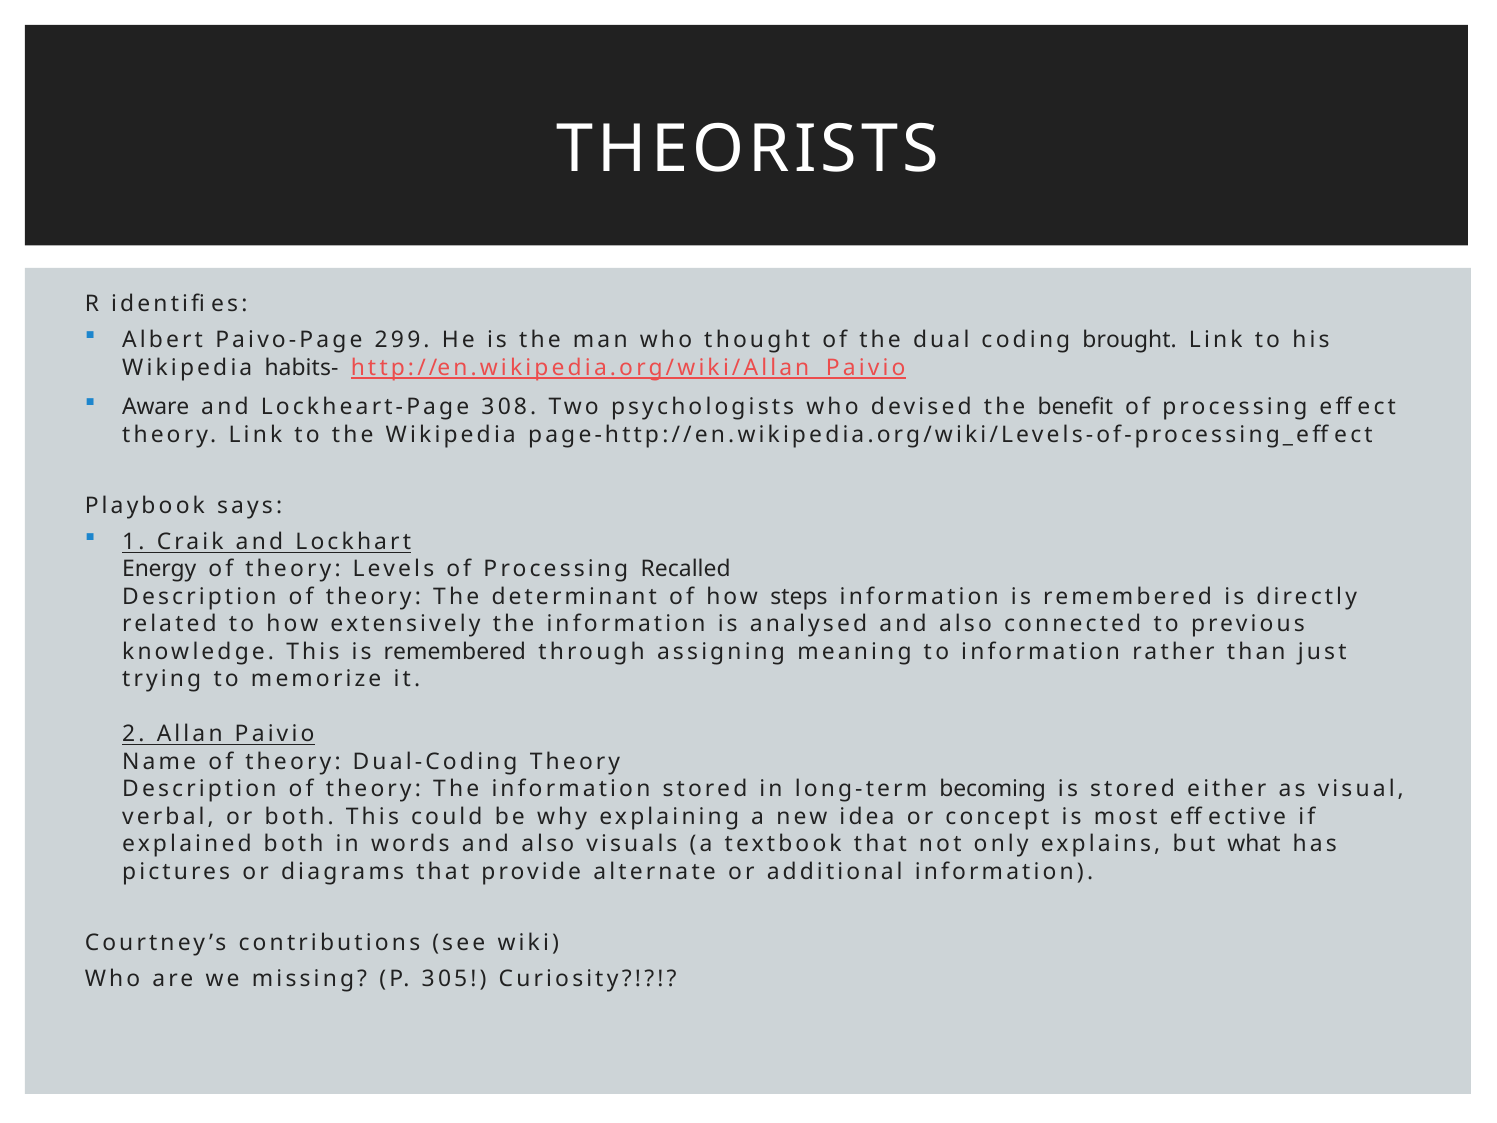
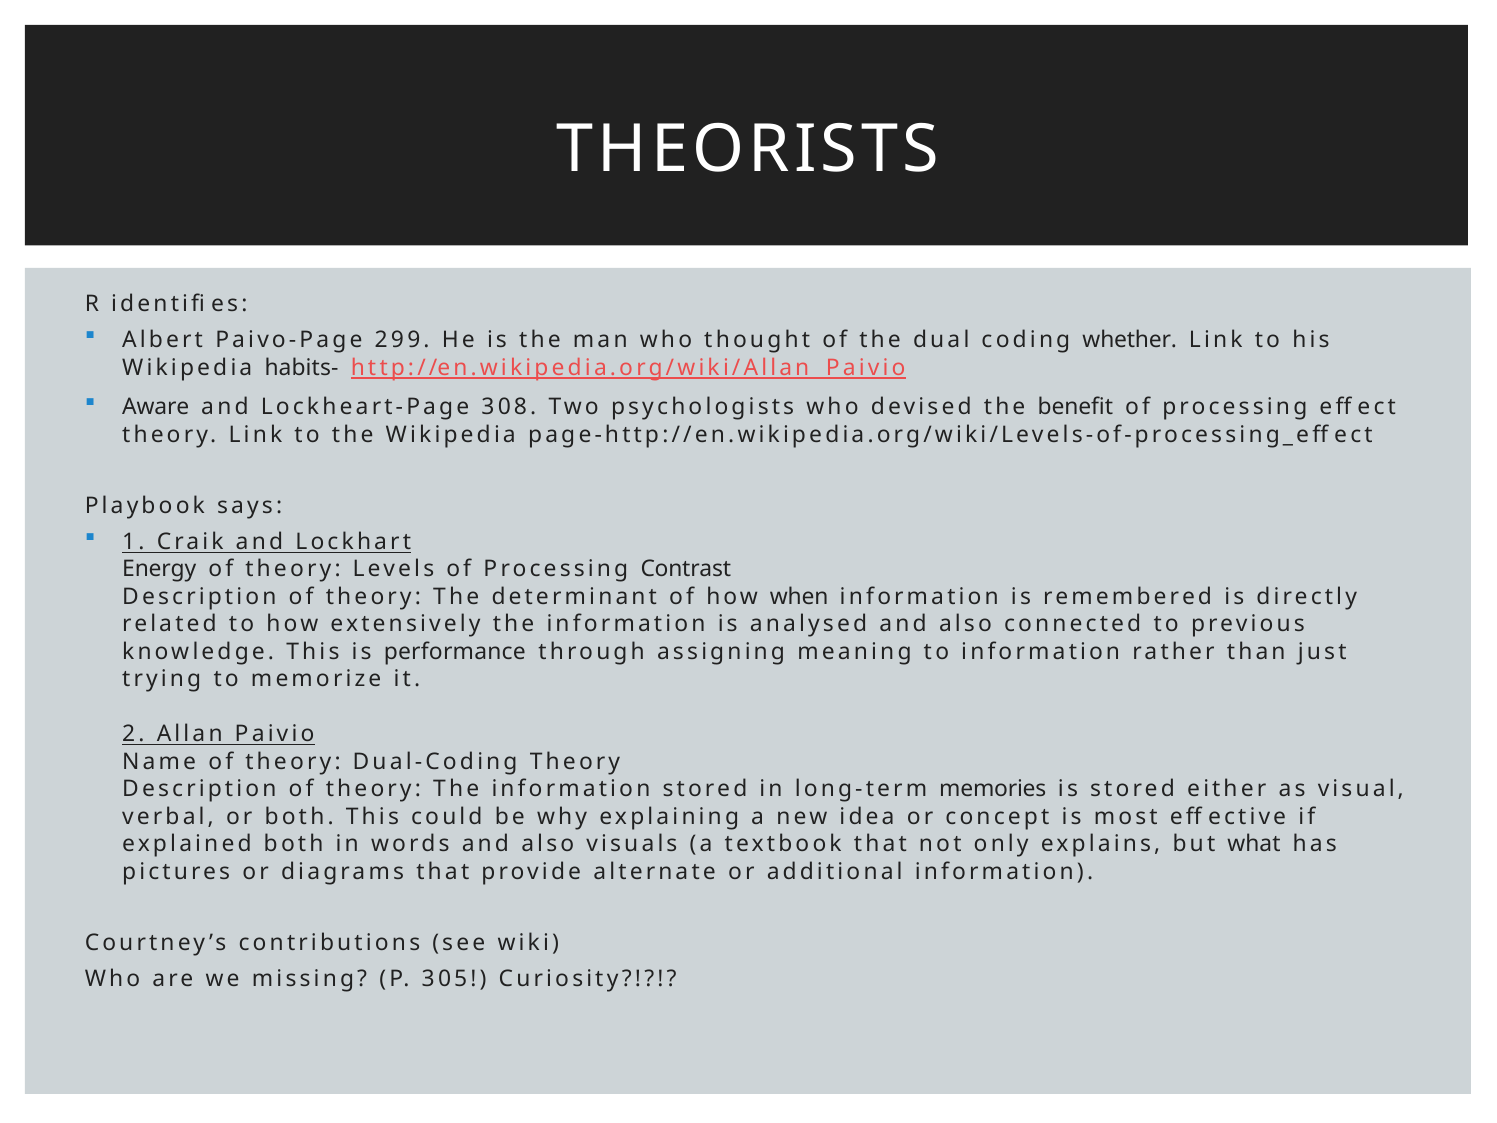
brought: brought -> whether
Recalled: Recalled -> Contrast
steps: steps -> when
This is remembered: remembered -> performance
becoming: becoming -> memories
